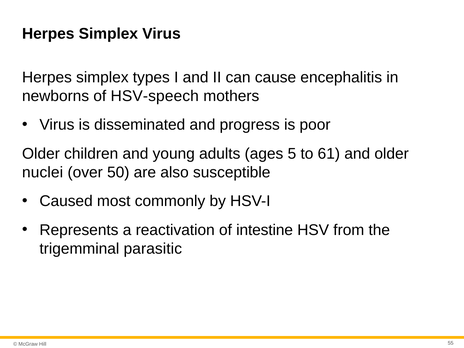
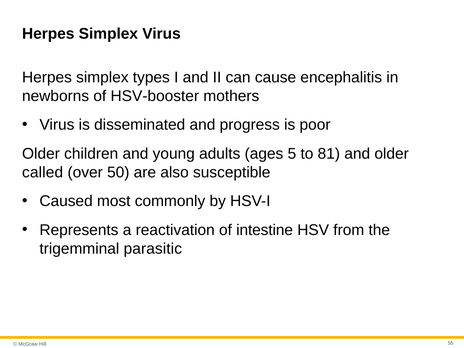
HSV-speech: HSV-speech -> HSV-booster
61: 61 -> 81
nuclei: nuclei -> called
